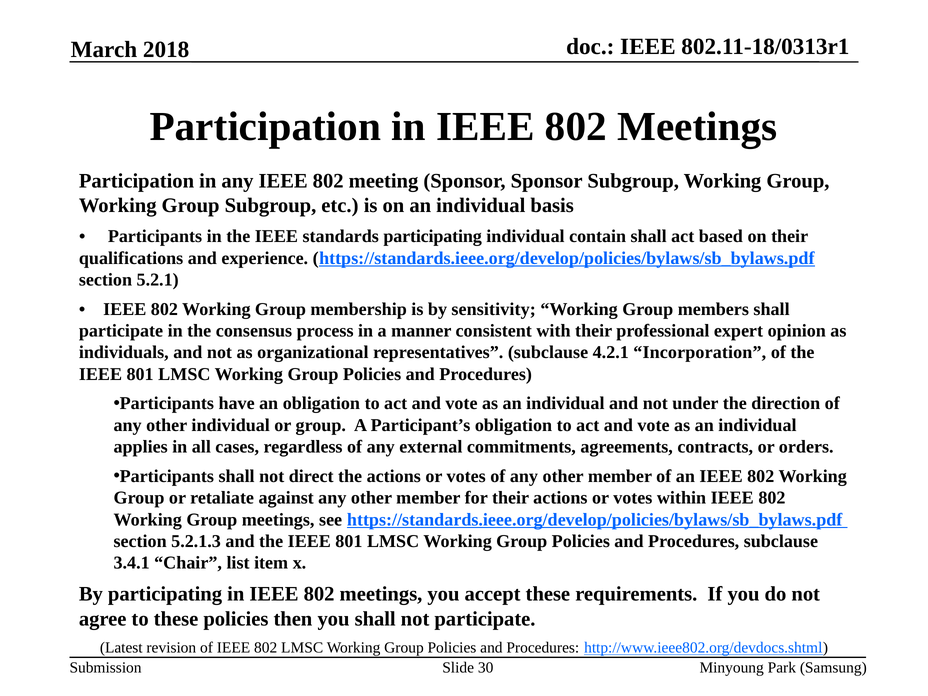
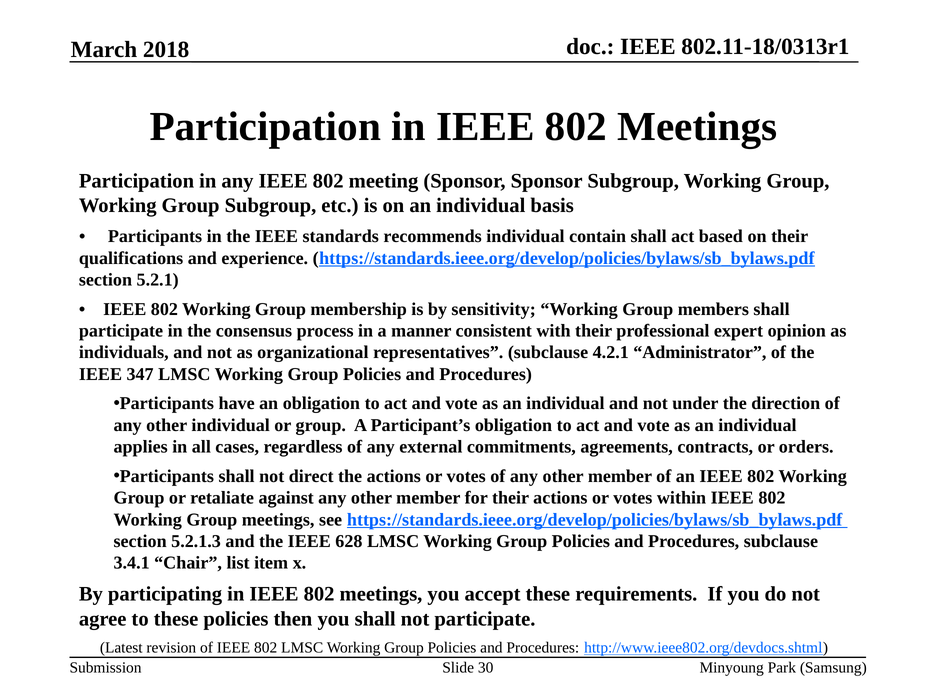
standards participating: participating -> recommends
Incorporation: Incorporation -> Administrator
801 at (140, 374): 801 -> 347
and the IEEE 801: 801 -> 628
